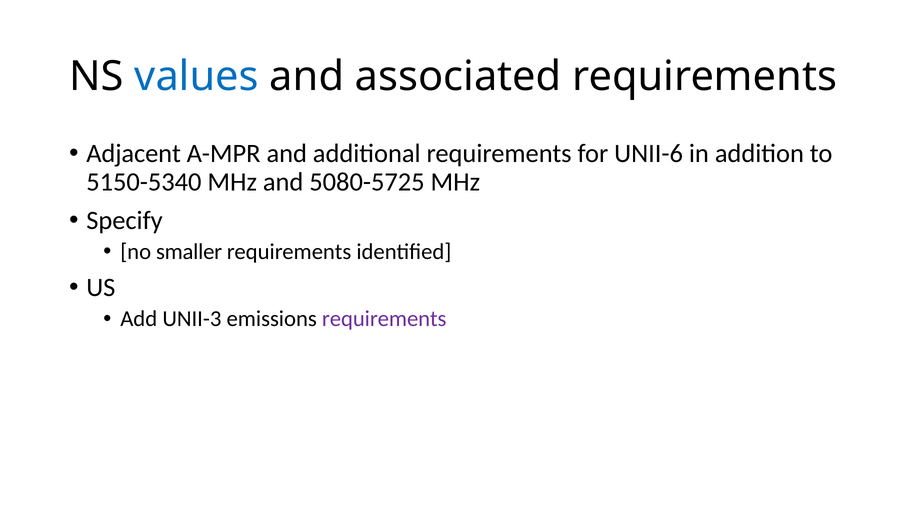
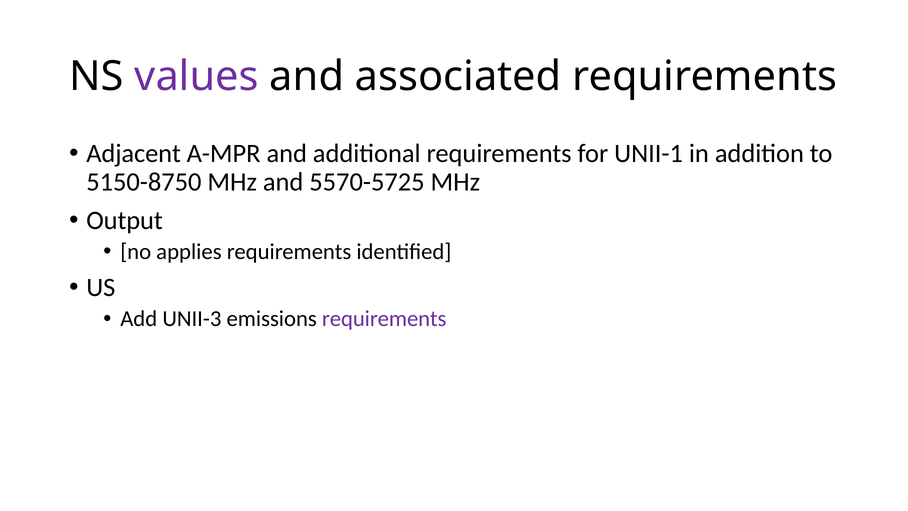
values colour: blue -> purple
UNII-6: UNII-6 -> UNII-1
5150-5340: 5150-5340 -> 5150-8750
5080-5725: 5080-5725 -> 5570-5725
Specify: Specify -> Output
smaller: smaller -> applies
